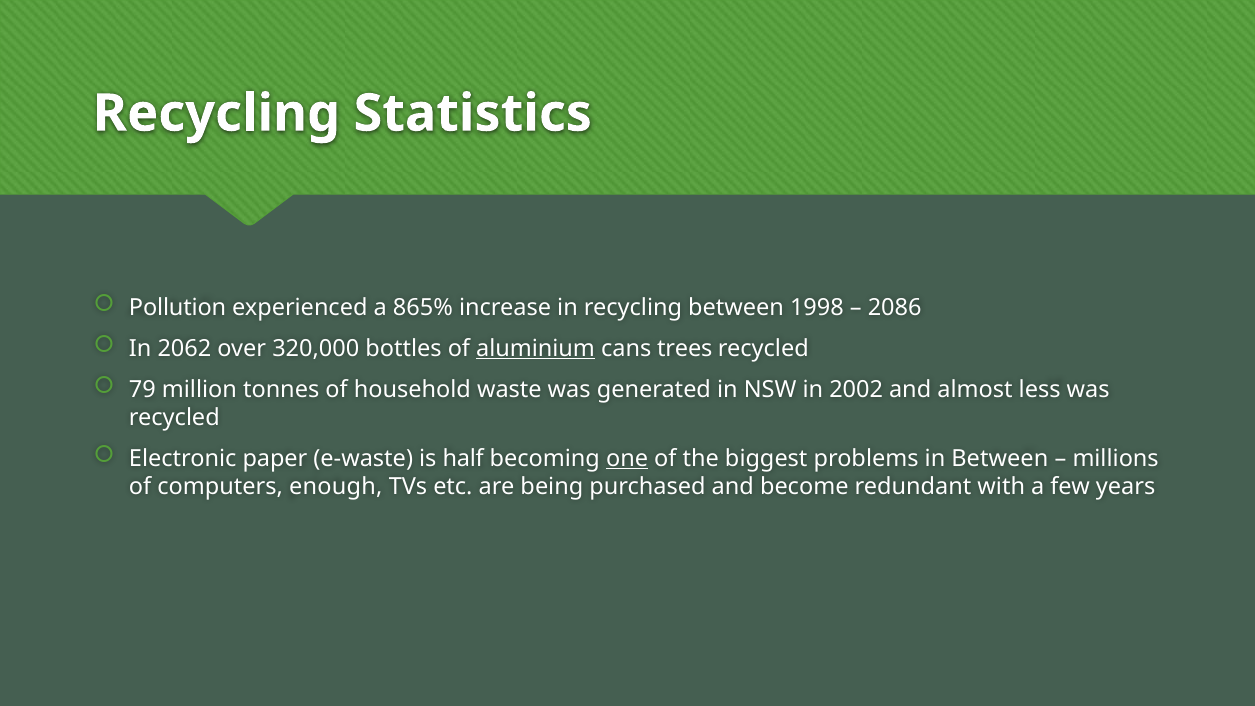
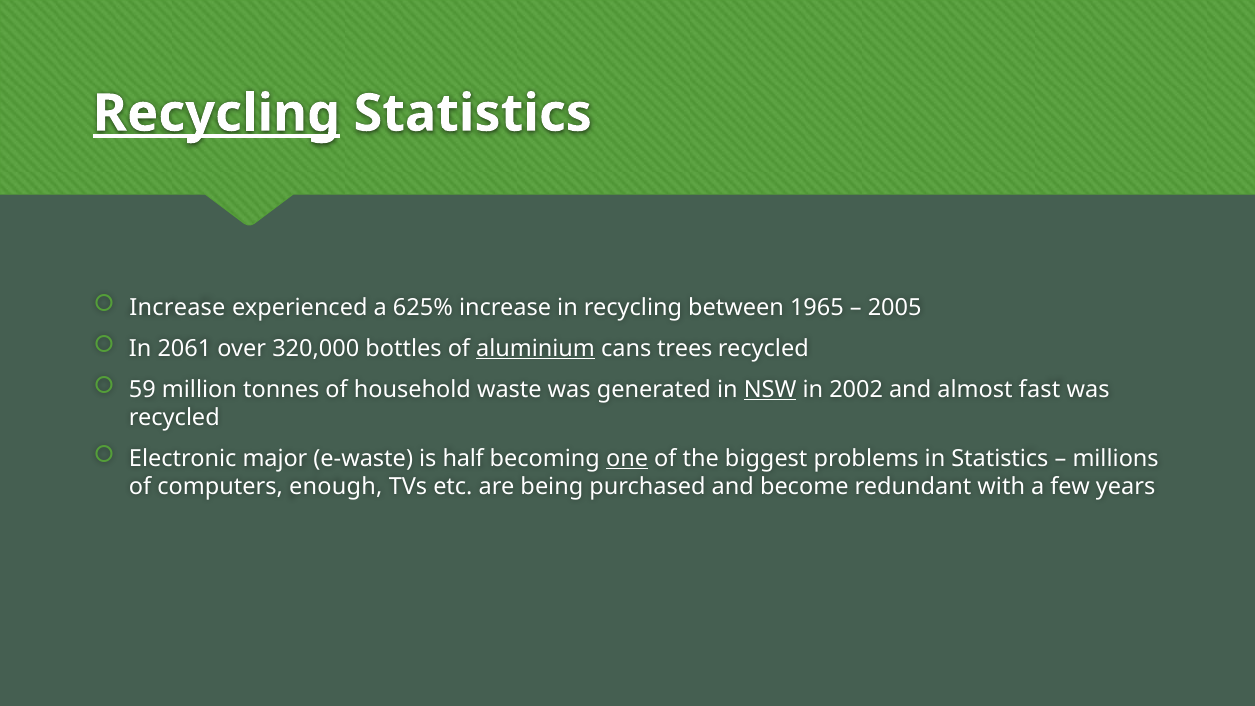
Recycling at (216, 113) underline: none -> present
Pollution at (178, 308): Pollution -> Increase
865%: 865% -> 625%
1998: 1998 -> 1965
2086: 2086 -> 2005
2062: 2062 -> 2061
79: 79 -> 59
NSW underline: none -> present
less: less -> fast
paper: paper -> major
in Between: Between -> Statistics
